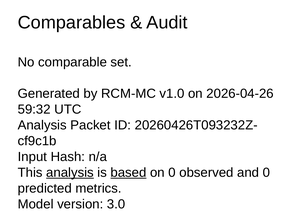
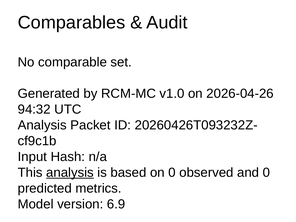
59:32: 59:32 -> 94:32
based underline: present -> none
3.0: 3.0 -> 6.9
